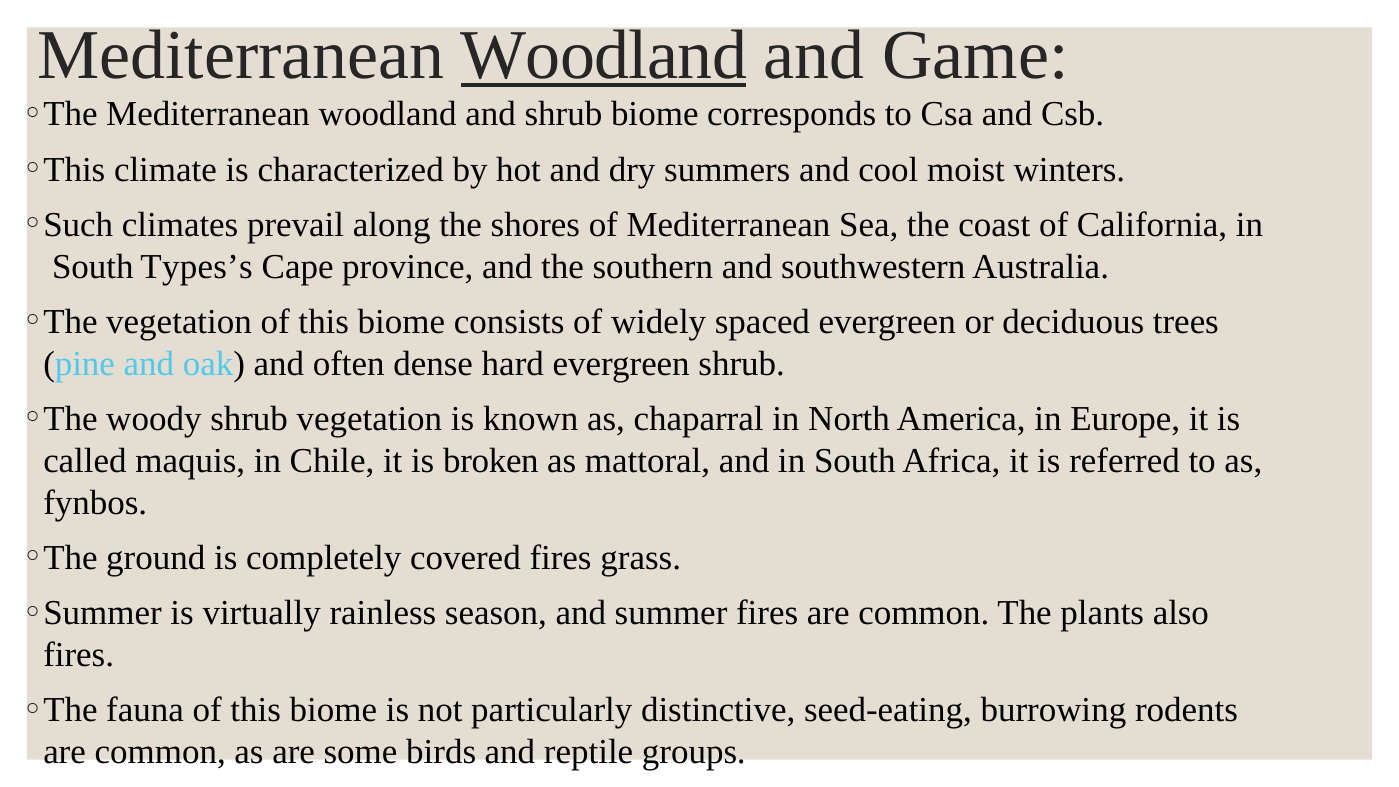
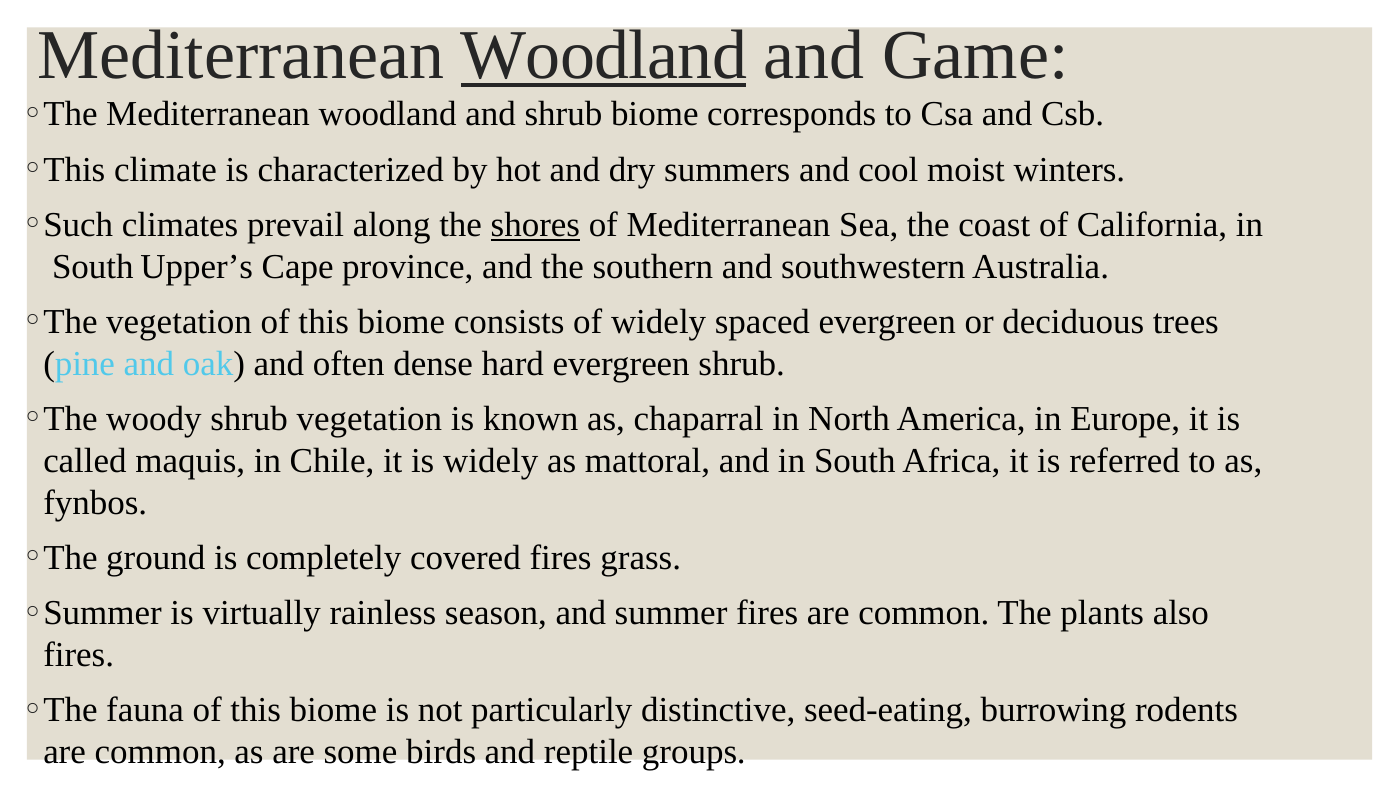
shores underline: none -> present
Types’s: Types’s -> Upper’s
is broken: broken -> widely
